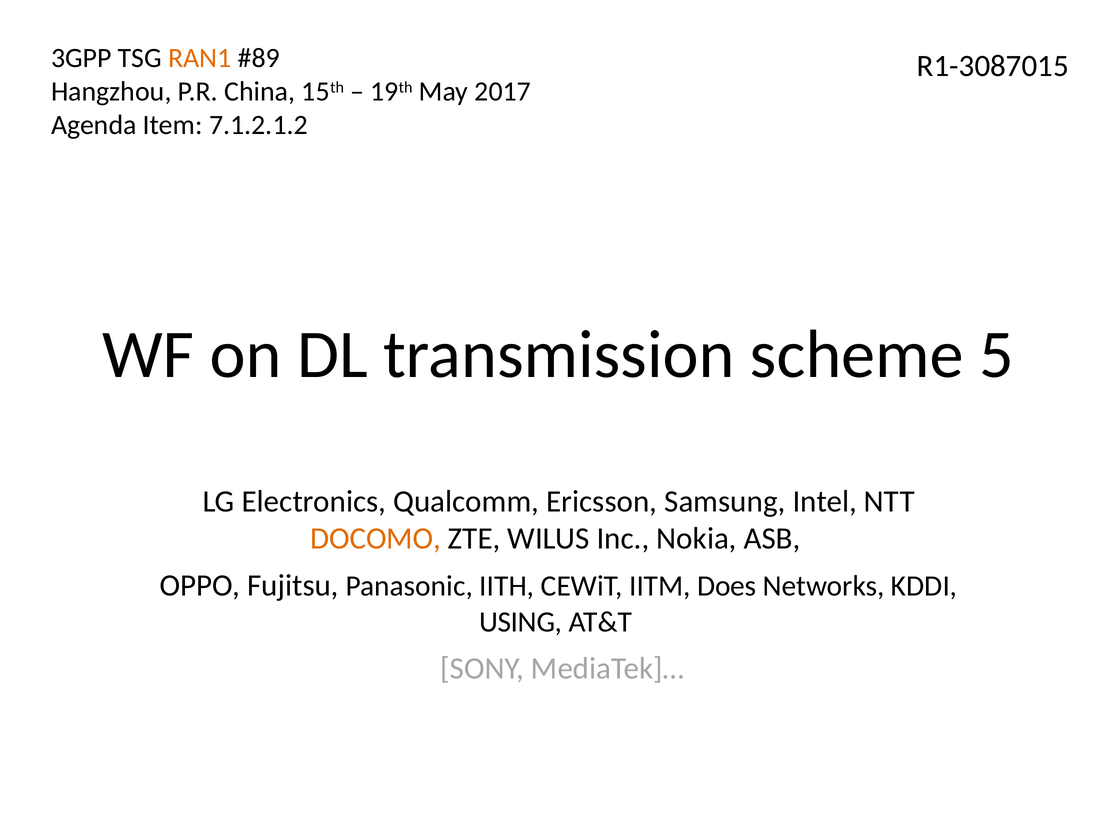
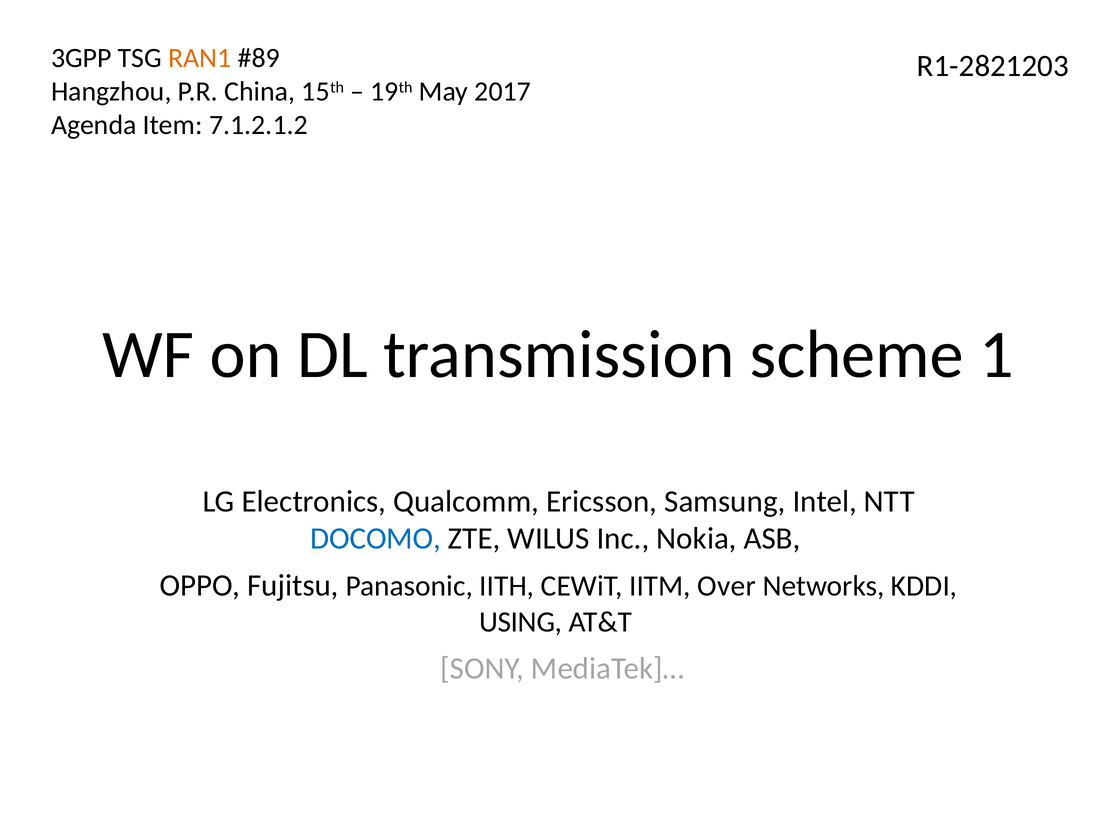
R1-3087015: R1-3087015 -> R1-2821203
5: 5 -> 1
DOCOMO colour: orange -> blue
Does: Does -> Over
